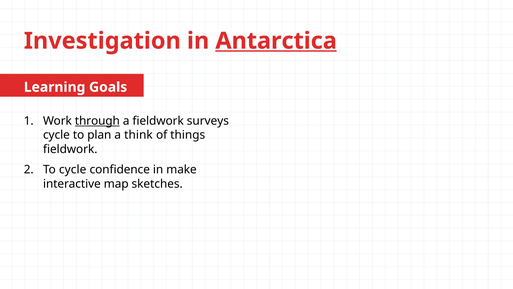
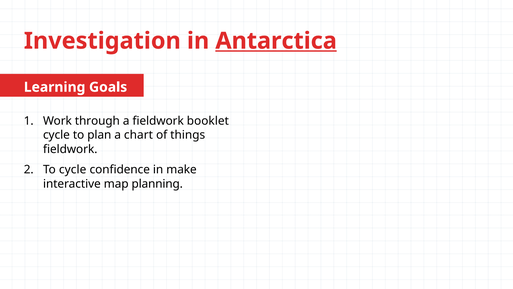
through underline: present -> none
surveys: surveys -> booklet
think: think -> chart
sketches: sketches -> planning
